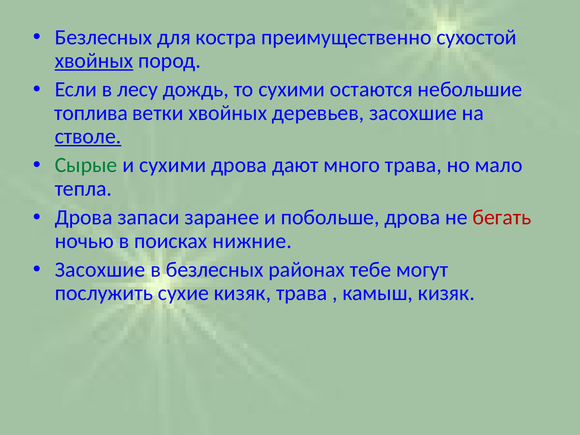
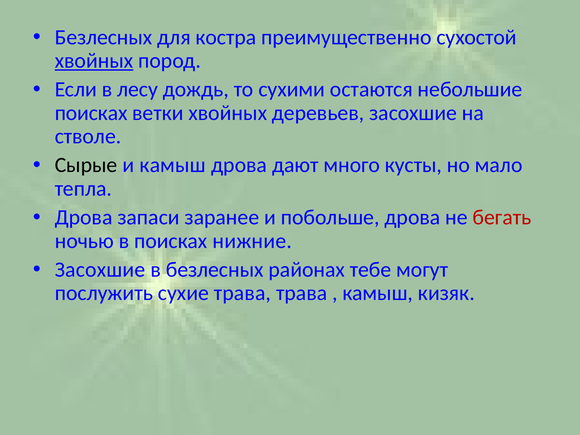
топлива at (91, 113): топлива -> поисках
стволе underline: present -> none
Сырые colour: green -> black
и сухими: сухими -> камыш
много трава: трава -> кусты
сухие кизяк: кизяк -> трава
